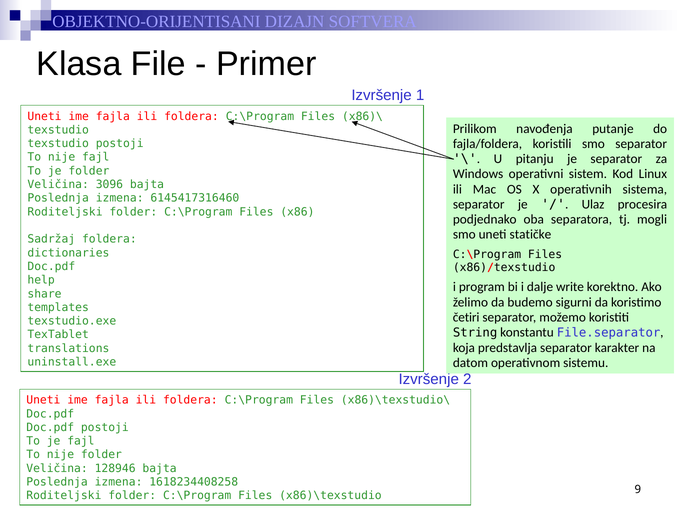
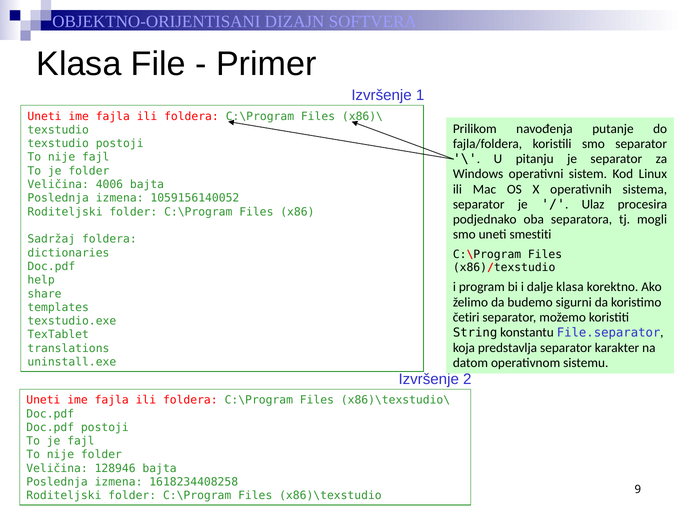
3096: 3096 -> 4006
6145417316460: 6145417316460 -> 1059156140052
statičke: statičke -> smestiti
dalje write: write -> klasa
